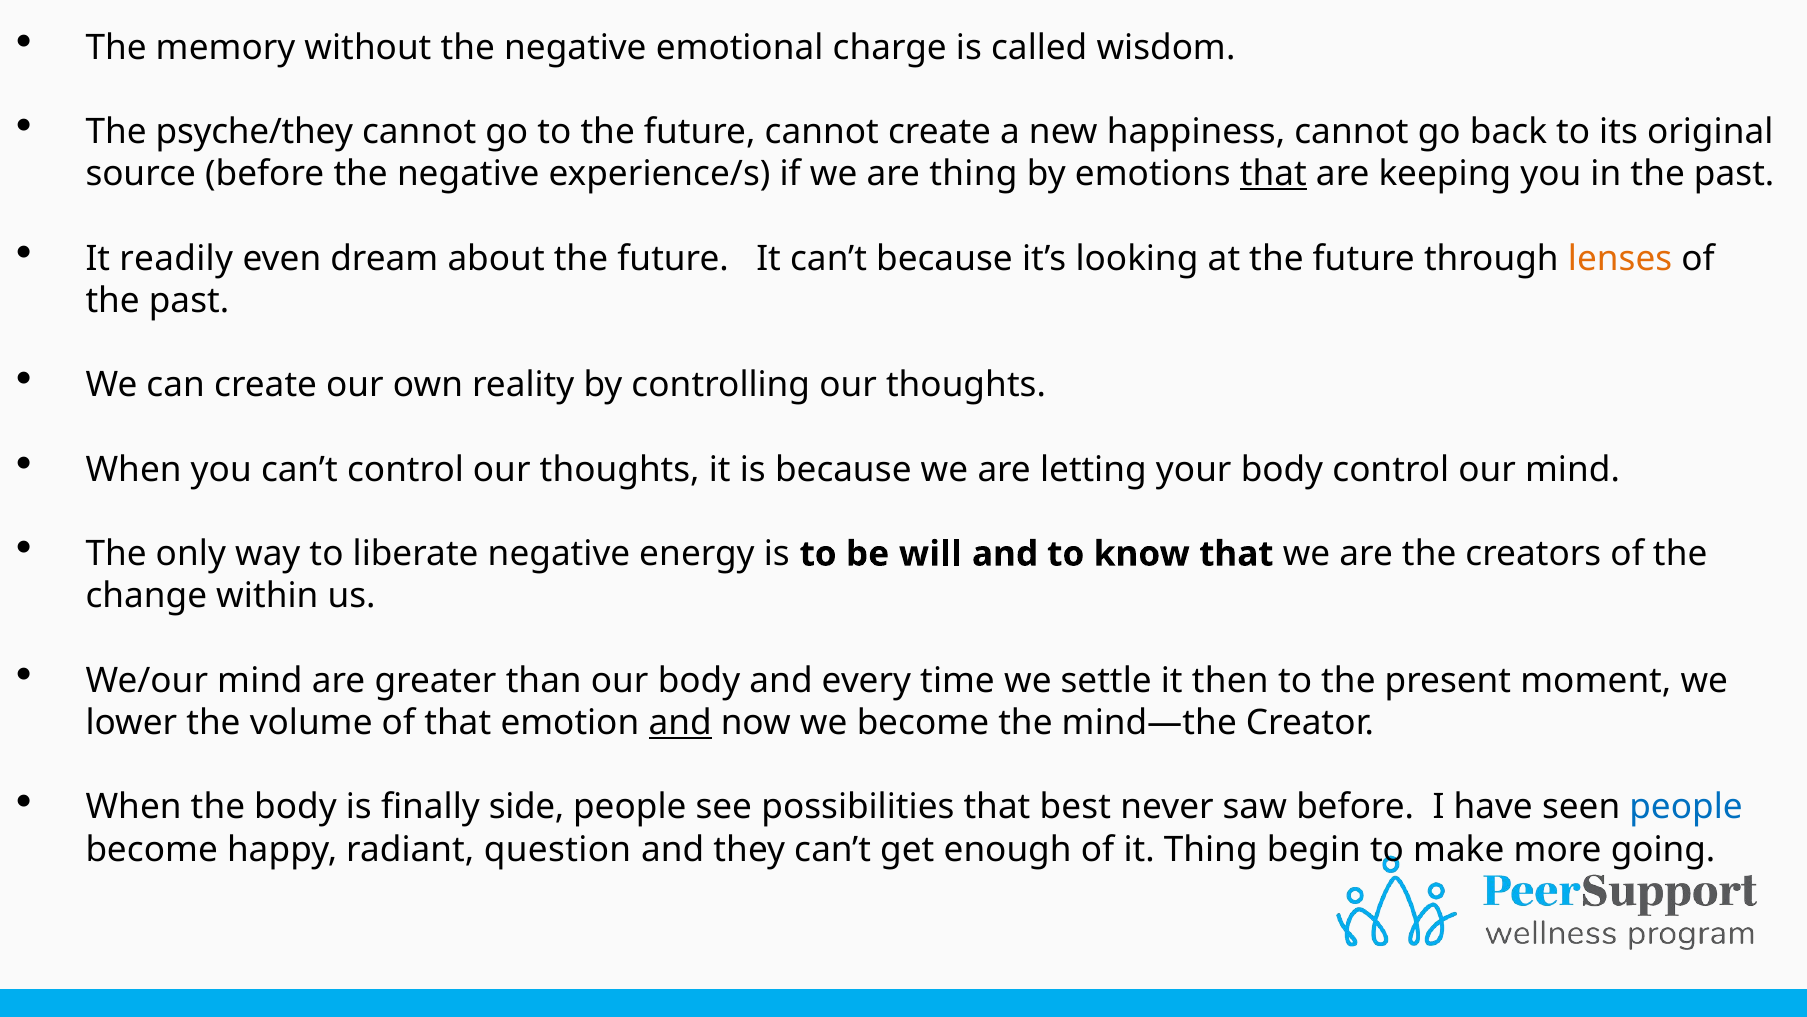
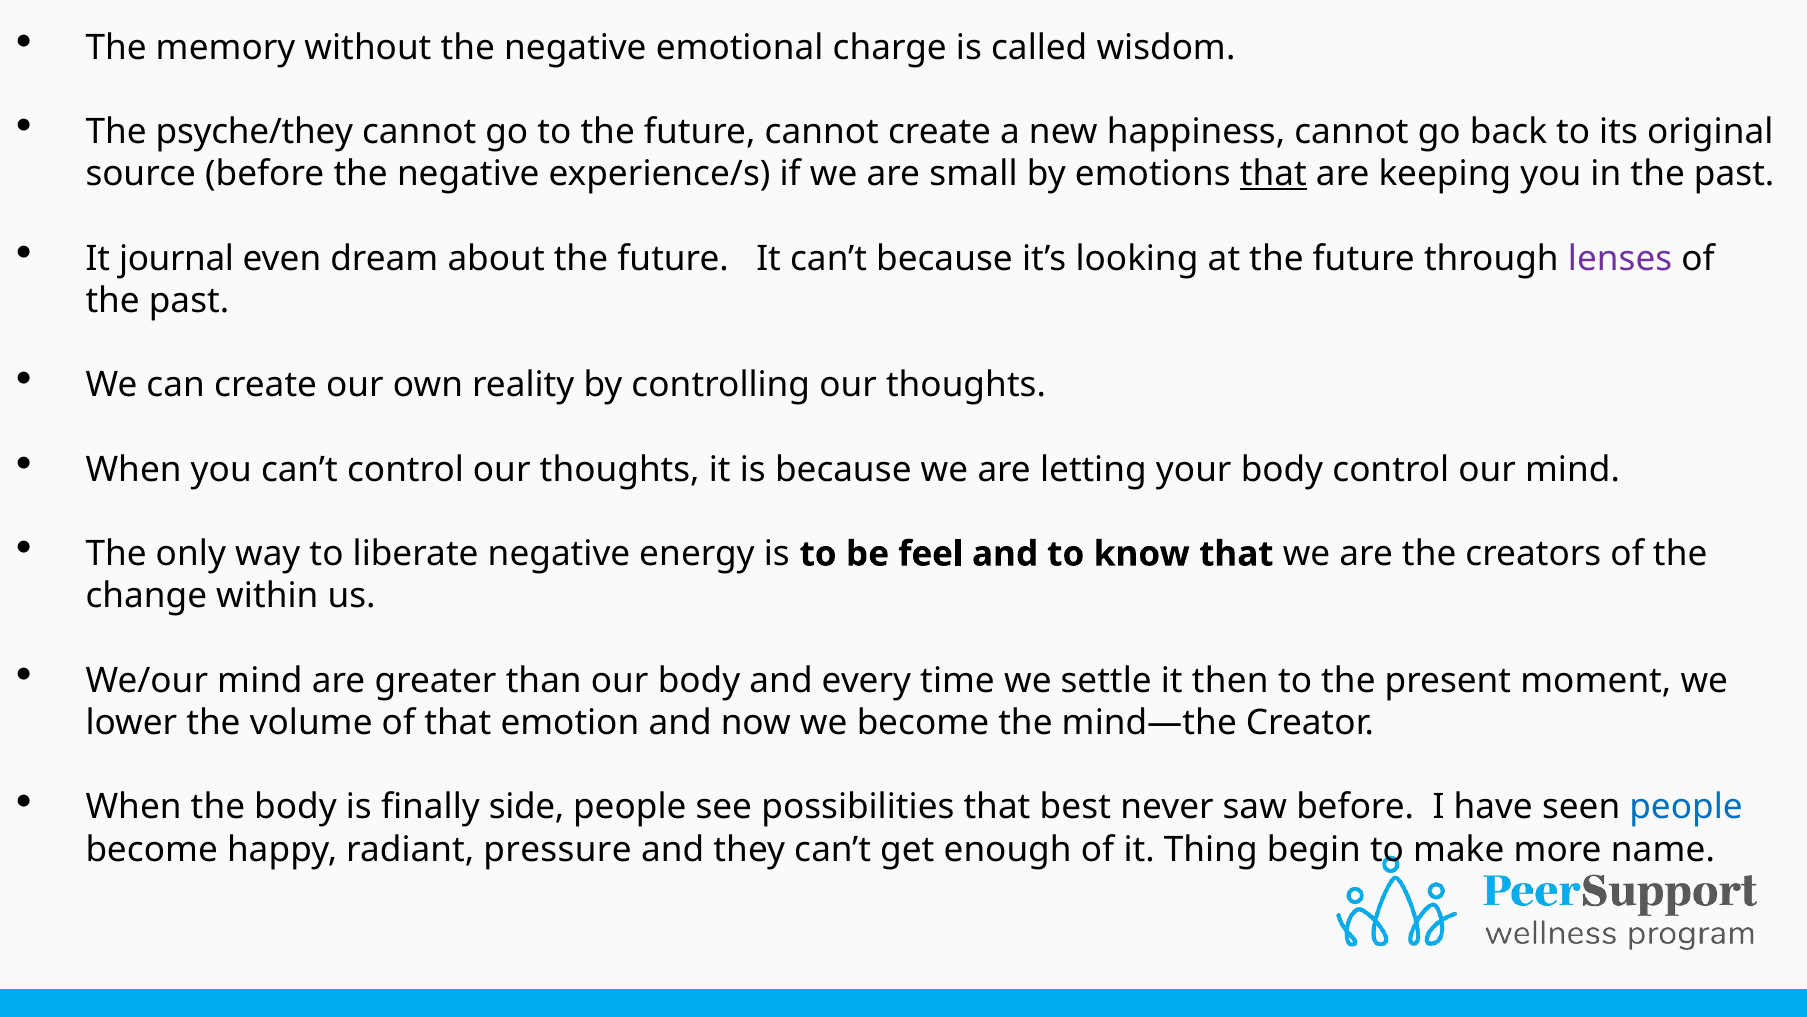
are thing: thing -> small
readily: readily -> journal
lenses colour: orange -> purple
will: will -> feel
and at (680, 722) underline: present -> none
question: question -> pressure
going: going -> name
